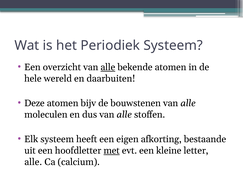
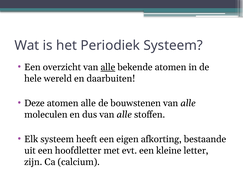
atomen bijv: bijv -> alle
met underline: present -> none
alle at (33, 162): alle -> zijn
